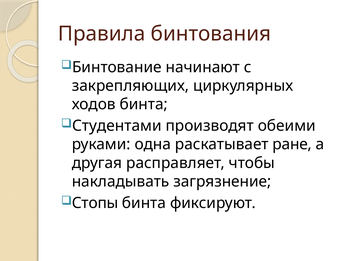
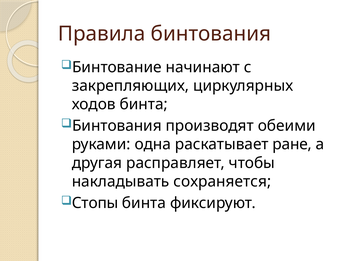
Студентами at (117, 125): Студентами -> Бинтования
загрязнение: загрязнение -> сохраняется
